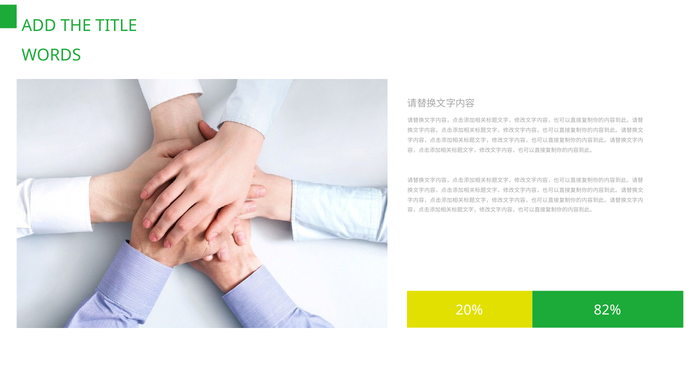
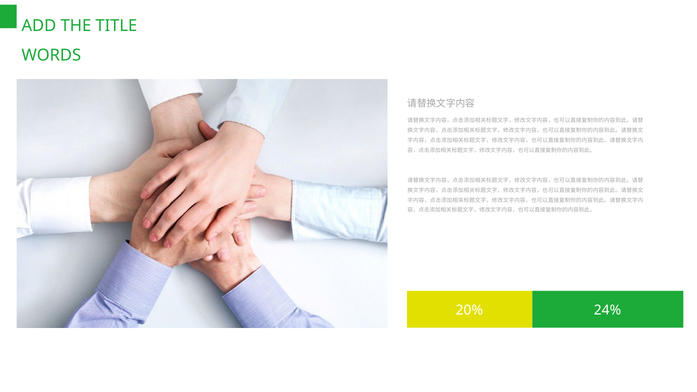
82%: 82% -> 24%
